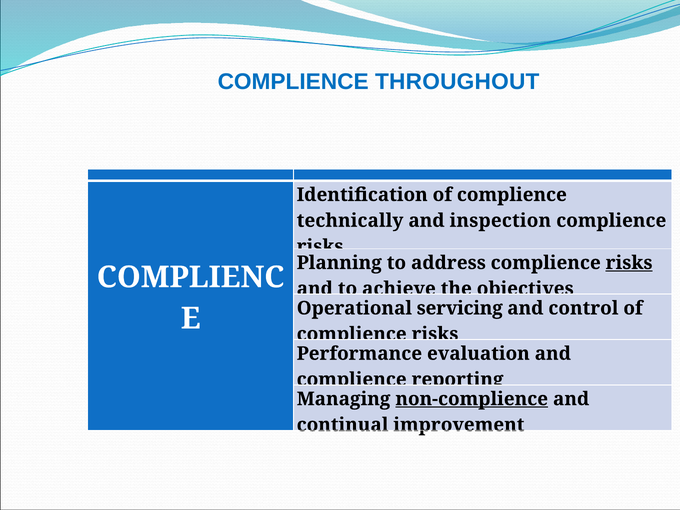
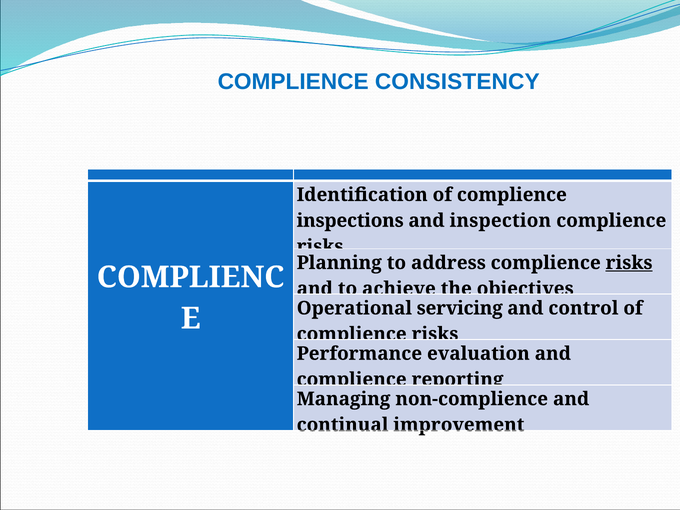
THROUGHOUT: THROUGHOUT -> CONSISTENCY
technically: technically -> inspections
non-complience underline: present -> none
